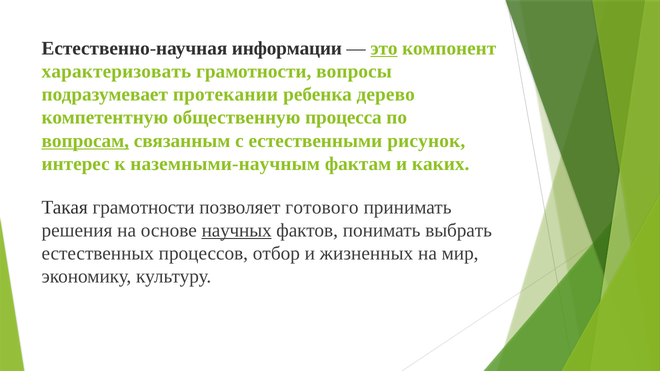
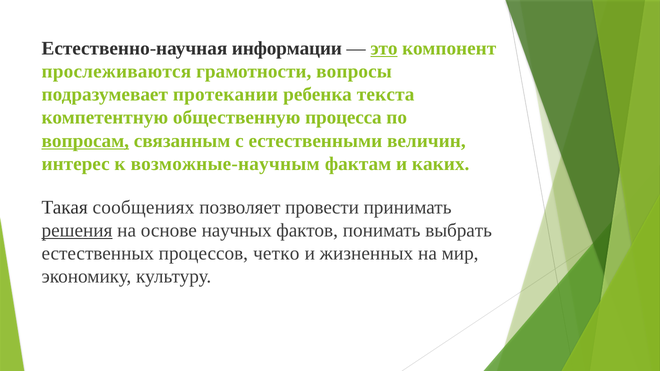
характеризовать: характеризовать -> прослеживаются
дерево: дерево -> текста
рисунок: рисунок -> величин
наземными-научным: наземными-научным -> возможные-научным
Такая грамотности: грамотности -> сообщениях
готового: готового -> провести
решения underline: none -> present
научных underline: present -> none
отбор: отбор -> четко
